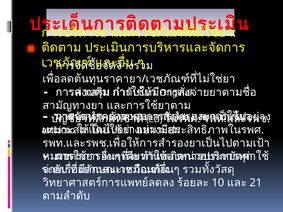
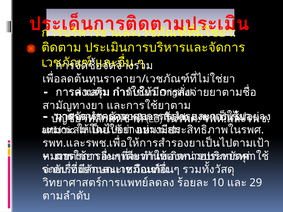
21: 21 -> 29
